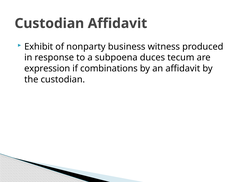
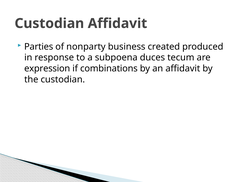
Exhibit: Exhibit -> Parties
witness: witness -> created
